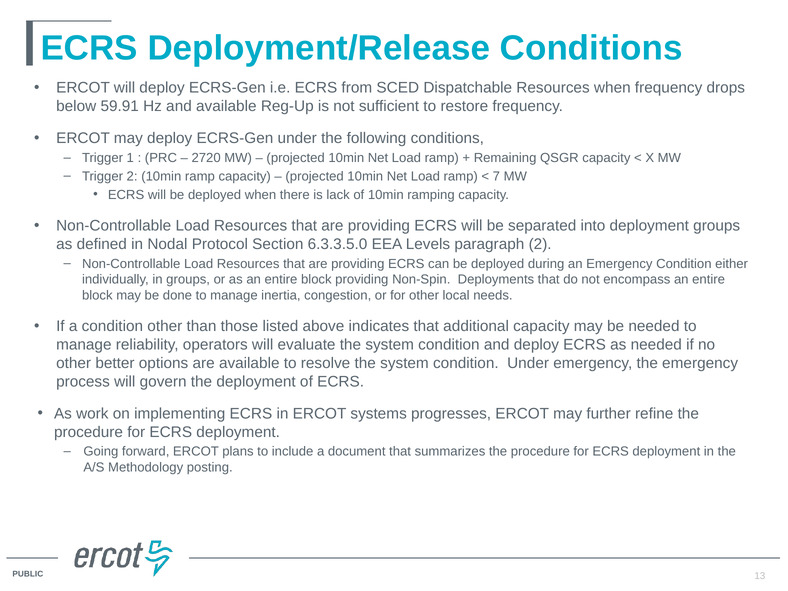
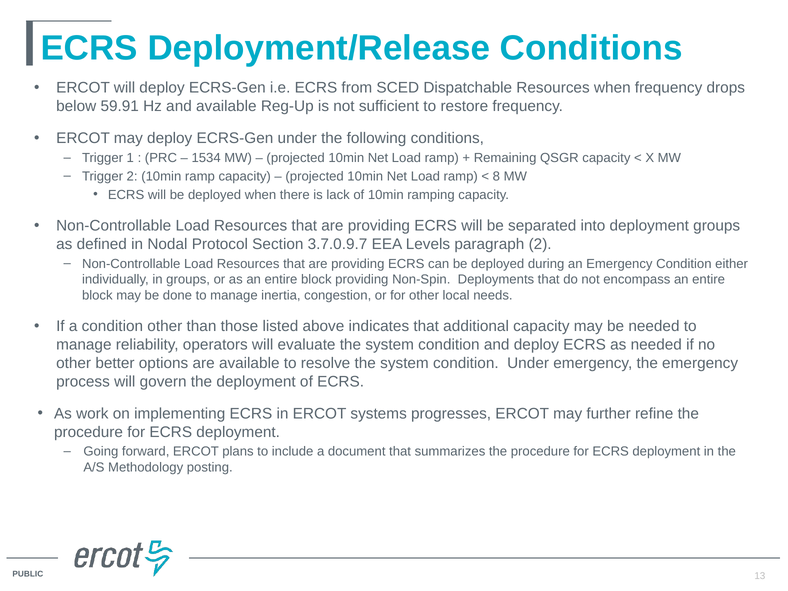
2720: 2720 -> 1534
7: 7 -> 8
6.3.3.5.0: 6.3.3.5.0 -> 3.7.0.9.7
